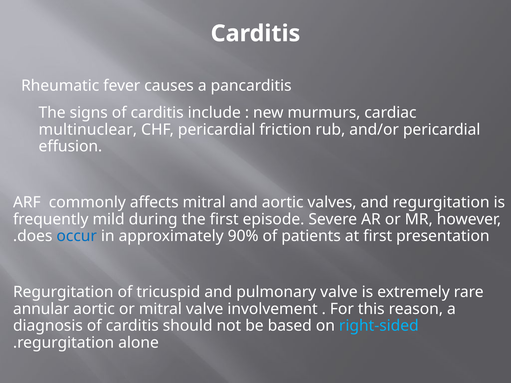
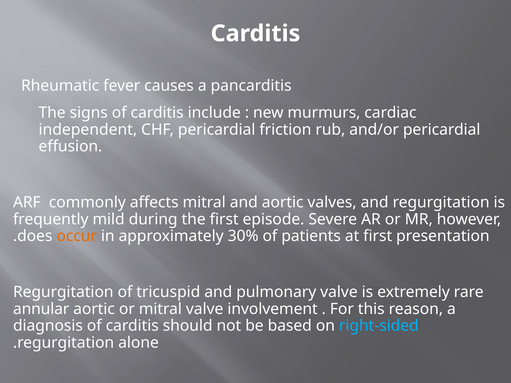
multinuclear: multinuclear -> independent
occur colour: blue -> orange
90%: 90% -> 30%
